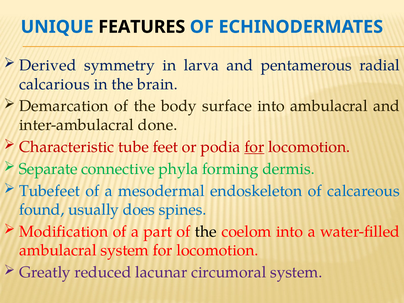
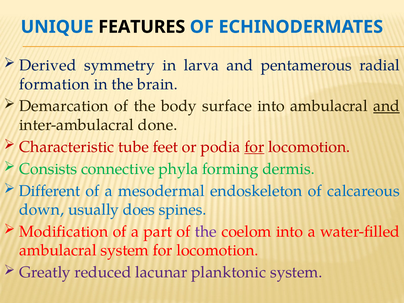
calcarious: calcarious -> formation
and at (386, 106) underline: none -> present
Separate: Separate -> Consists
Tubefeet: Tubefeet -> Different
found: found -> down
the at (206, 232) colour: black -> purple
circumoral: circumoral -> planktonic
